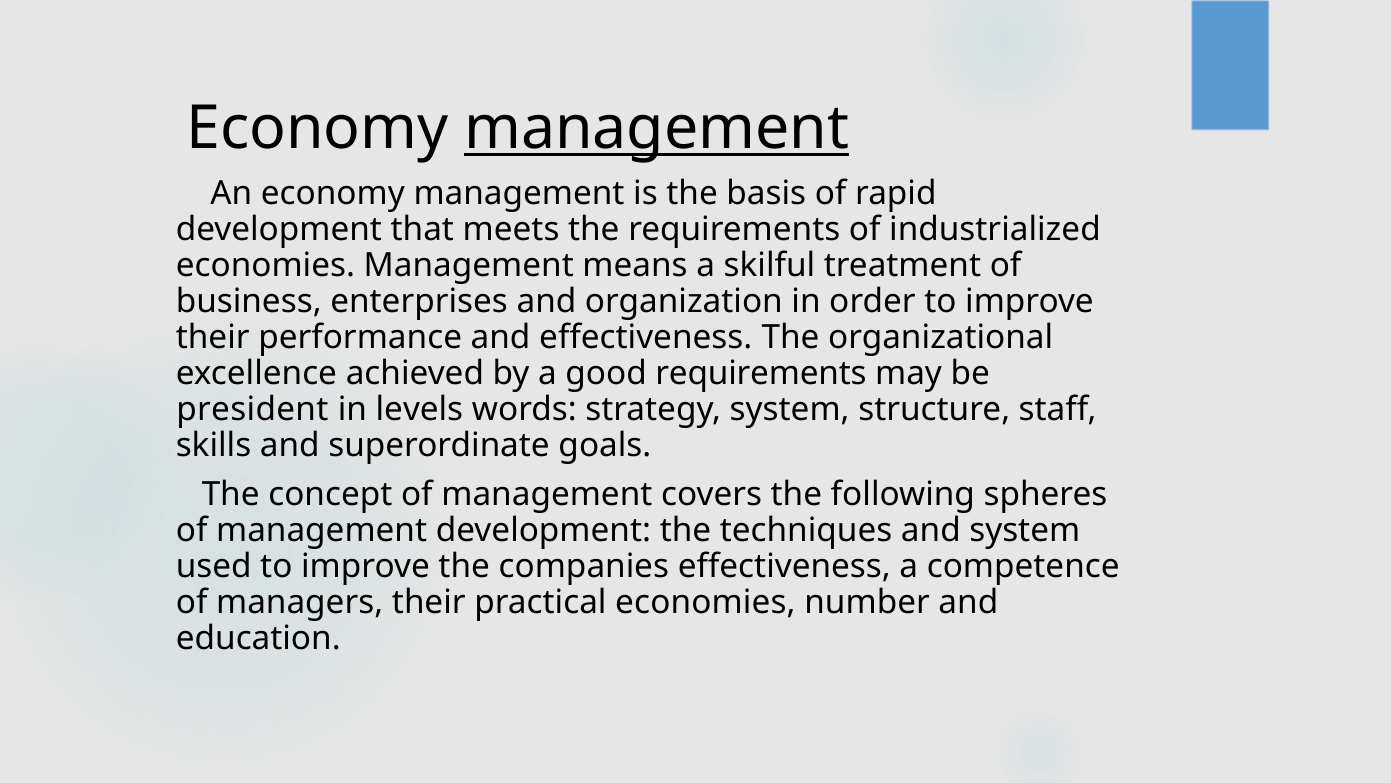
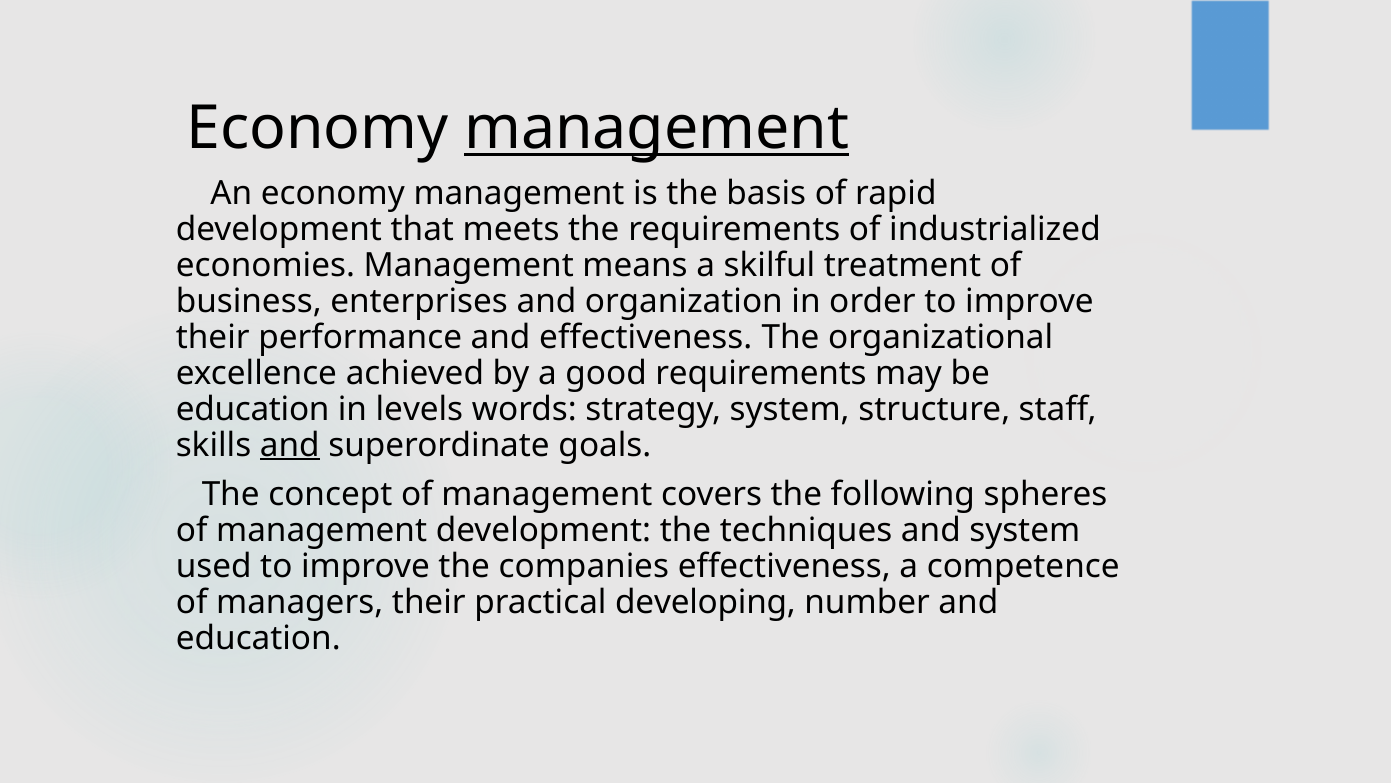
president at (252, 409): president -> education
and at (290, 445) underline: none -> present
practical economies: economies -> developing
